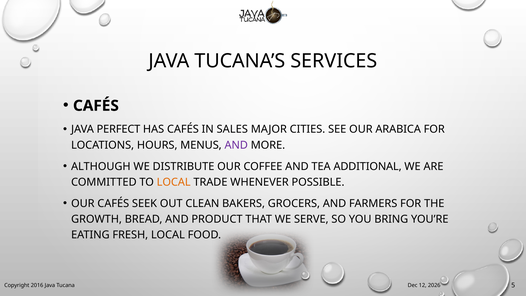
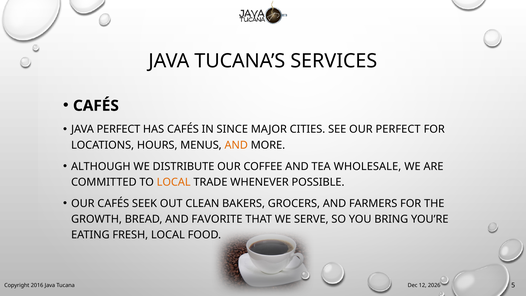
SALES: SALES -> SINCE
OUR ARABICA: ARABICA -> PERFECT
AND at (236, 145) colour: purple -> orange
ADDITIONAL: ADDITIONAL -> WHOLESALE
PRODUCT: PRODUCT -> FAVORITE
